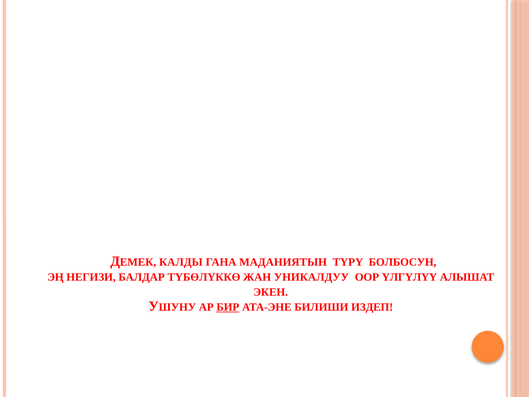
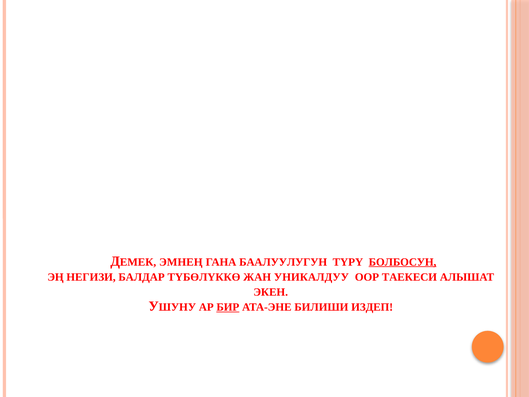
КАЛДЫ: КАЛДЫ -> ЭМНЕҢ
МАДАНИЯТЫН: МАДАНИЯТЫН -> БААЛУУЛУГУН
БОЛБОСУН underline: none -> present
ҮЛГҮЛҮҮ: ҮЛГҮЛҮҮ -> ТАЕКЕСИ
